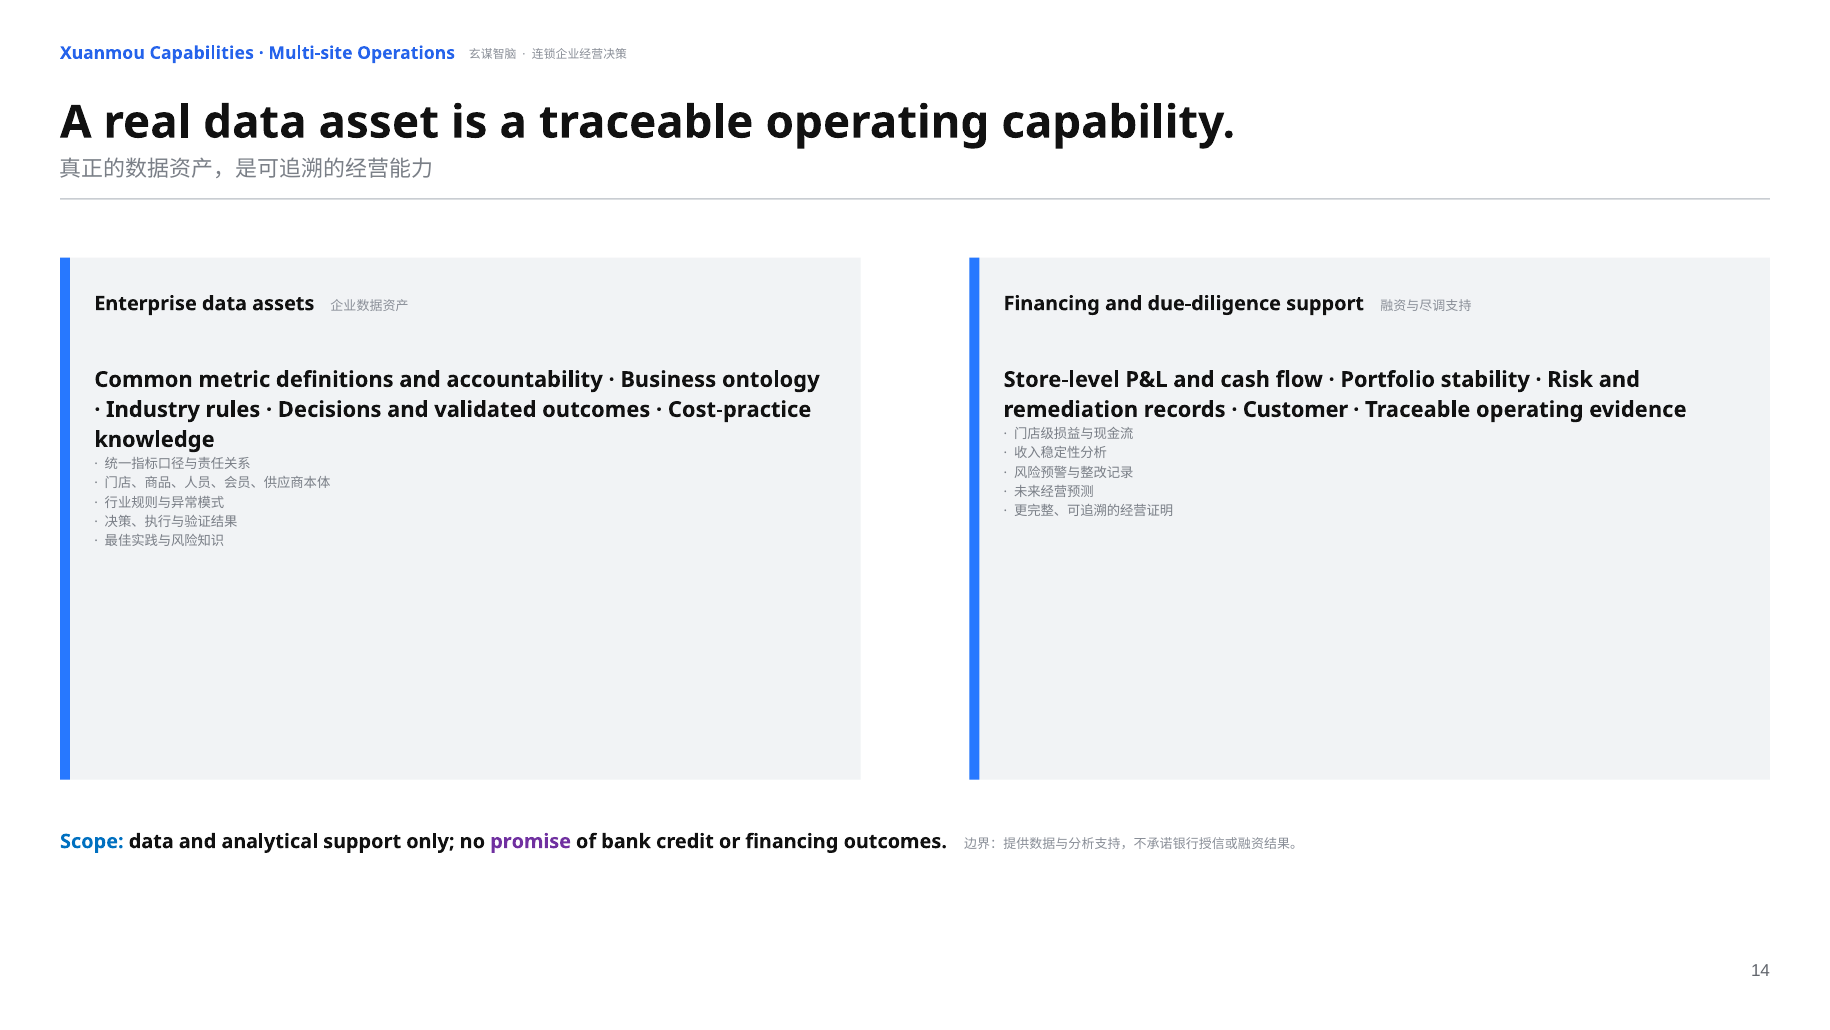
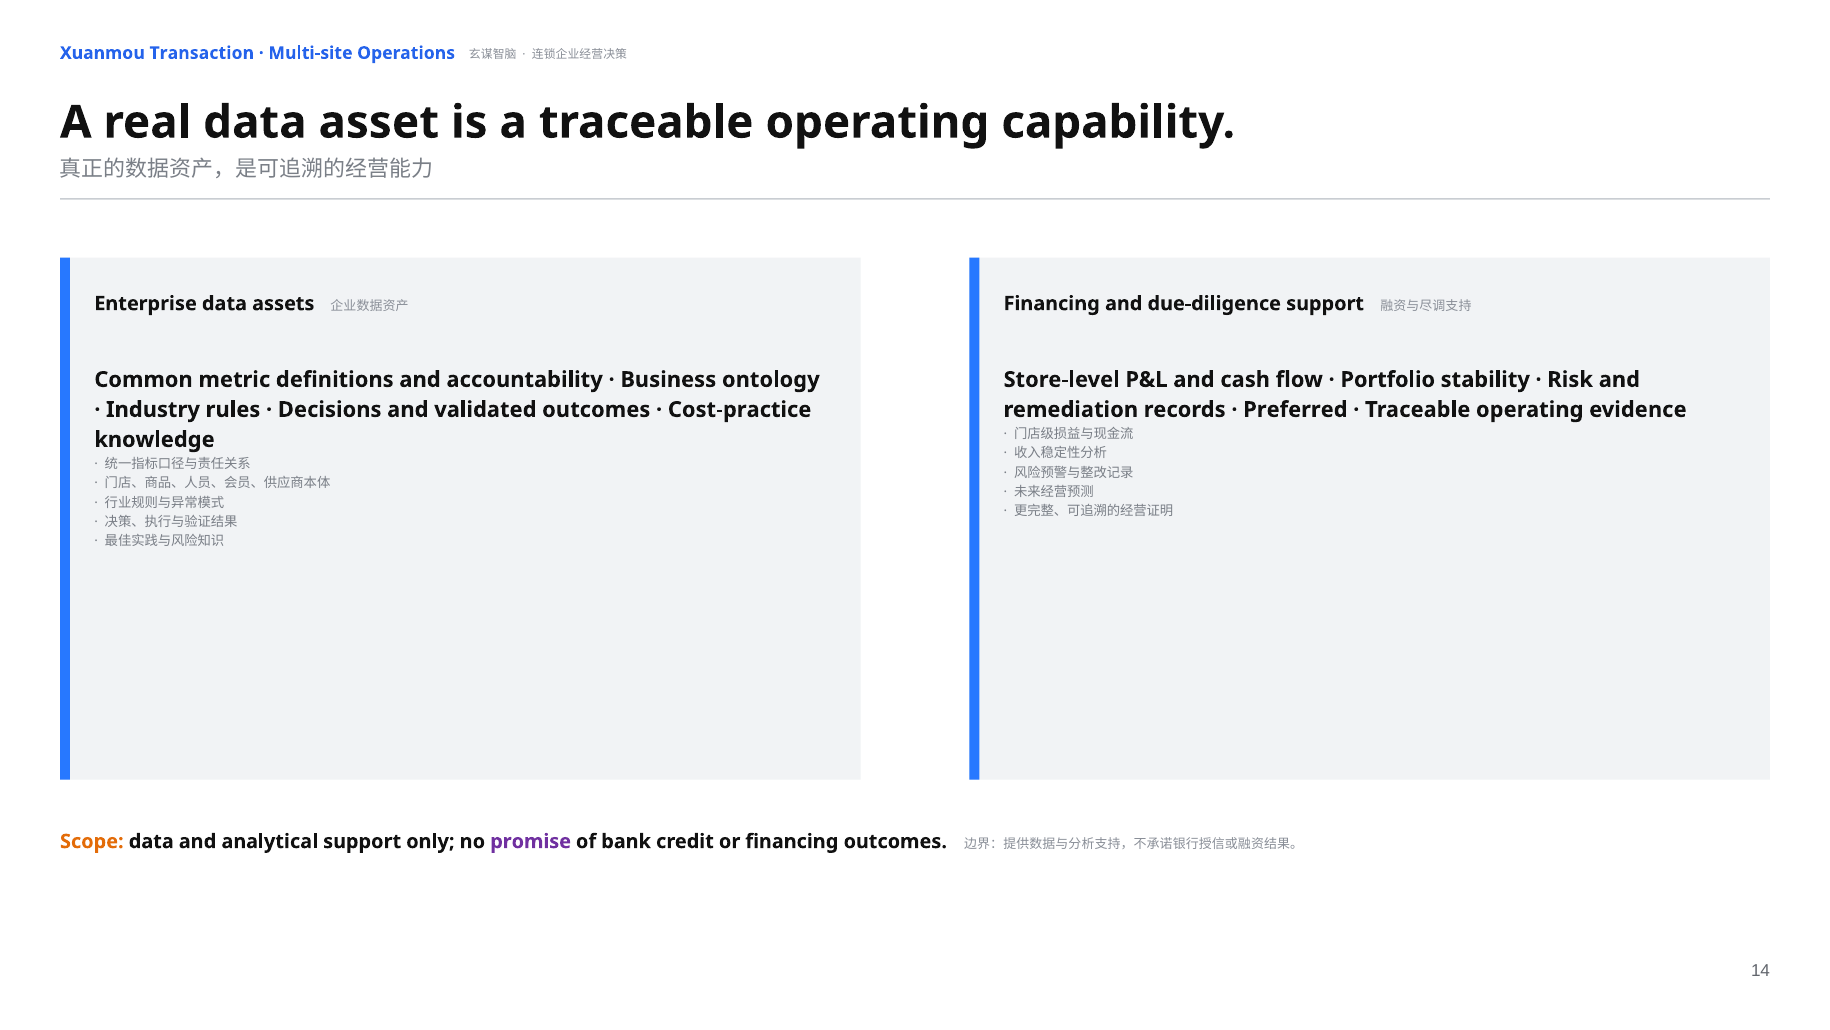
Capabilities: Capabilities -> Transaction
Customer: Customer -> Preferred
Scope colour: blue -> orange
